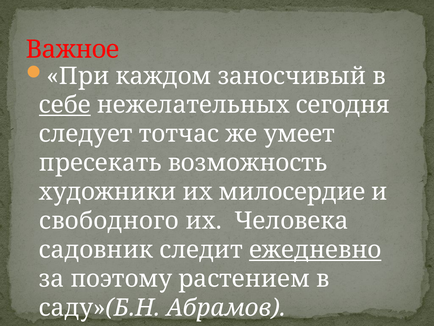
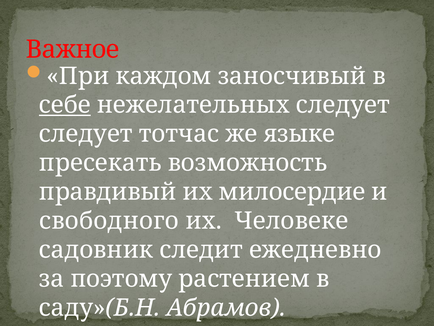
нежелательных сегодня: сегодня -> следует
умеет: умеет -> языке
художники: художники -> правдивый
Человека: Человека -> Человеке
ежедневно underline: present -> none
